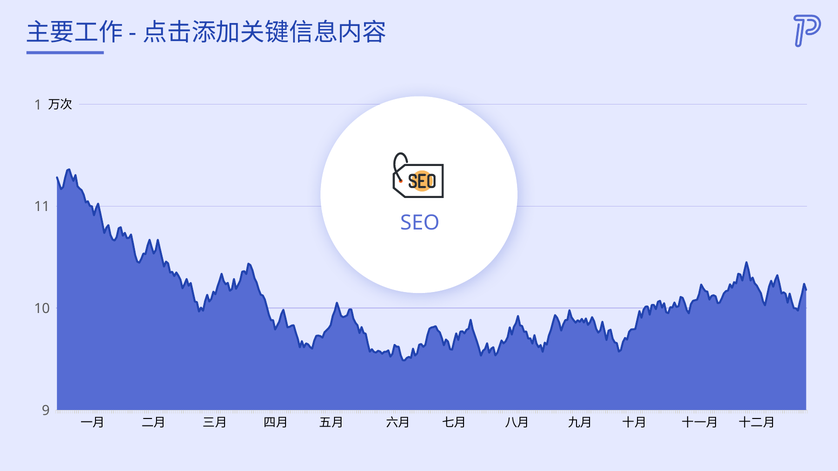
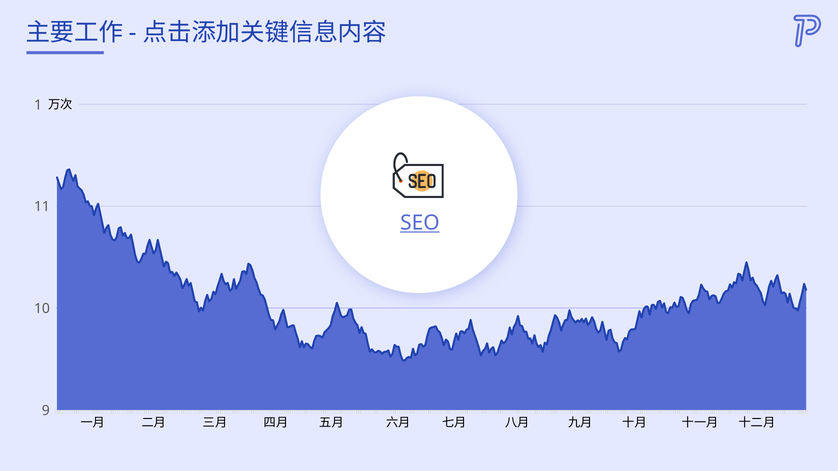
SEO underline: none -> present
